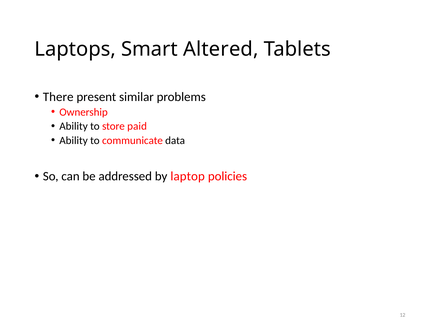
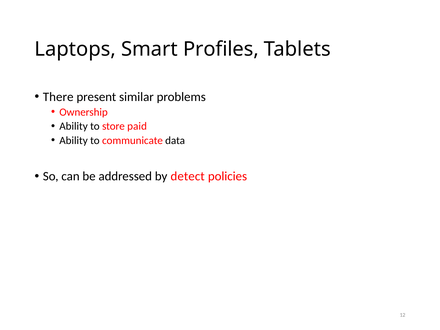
Altered: Altered -> Profiles
laptop: laptop -> detect
